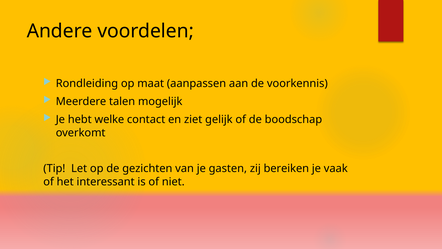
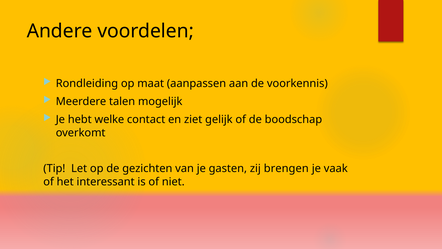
bereiken: bereiken -> brengen
